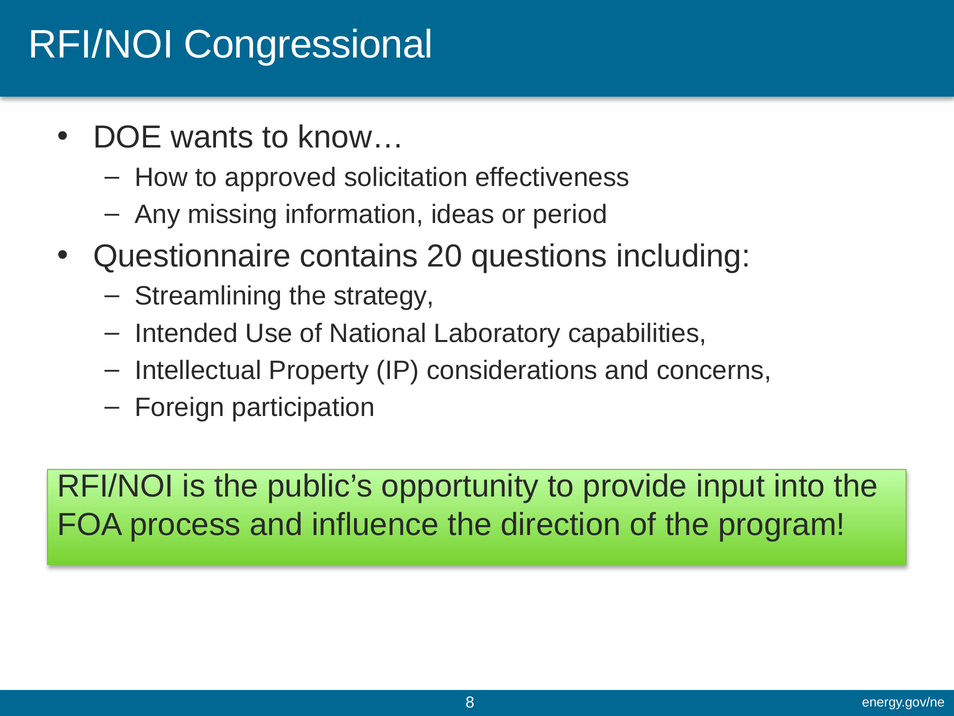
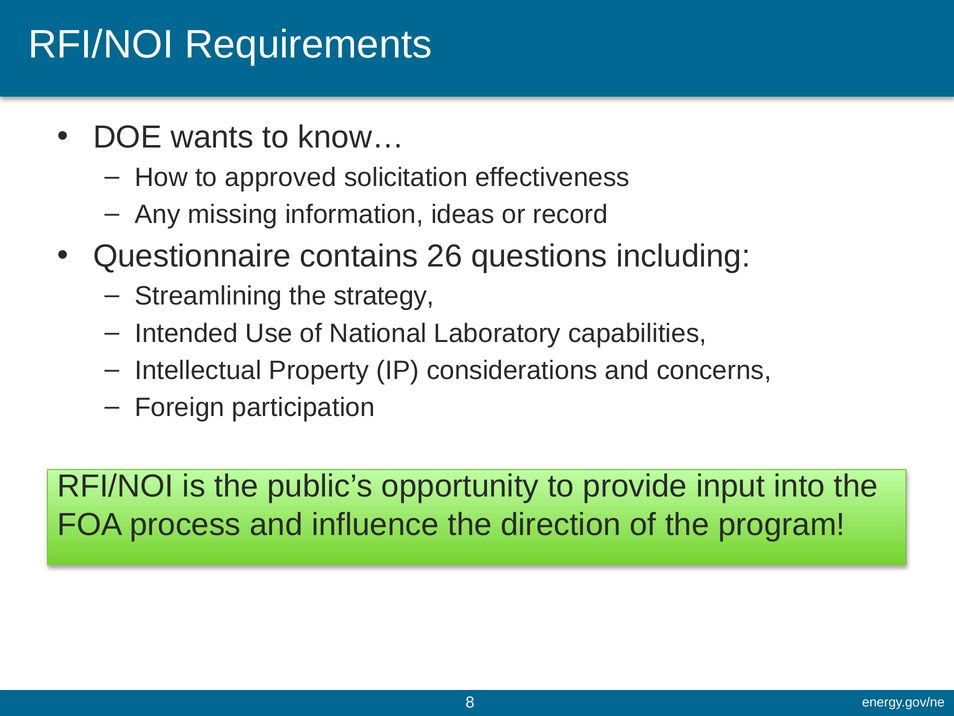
Congressional: Congressional -> Requirements
period: period -> record
20: 20 -> 26
